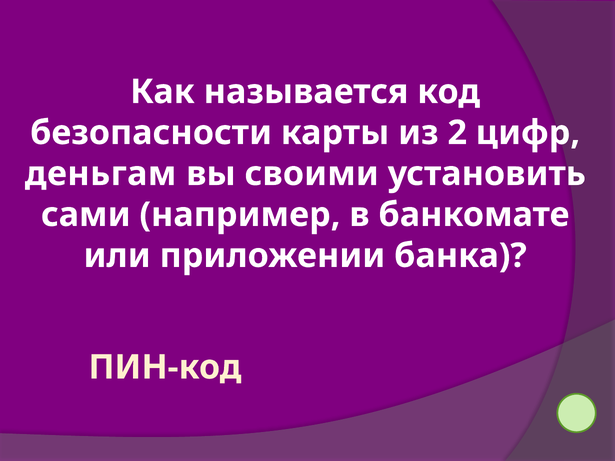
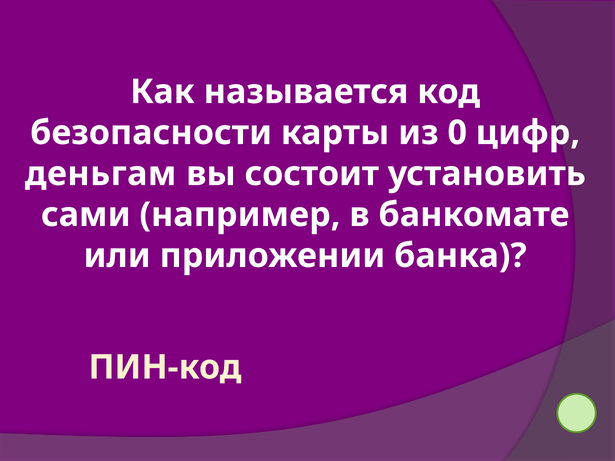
2: 2 -> 0
своими: своими -> состоит
